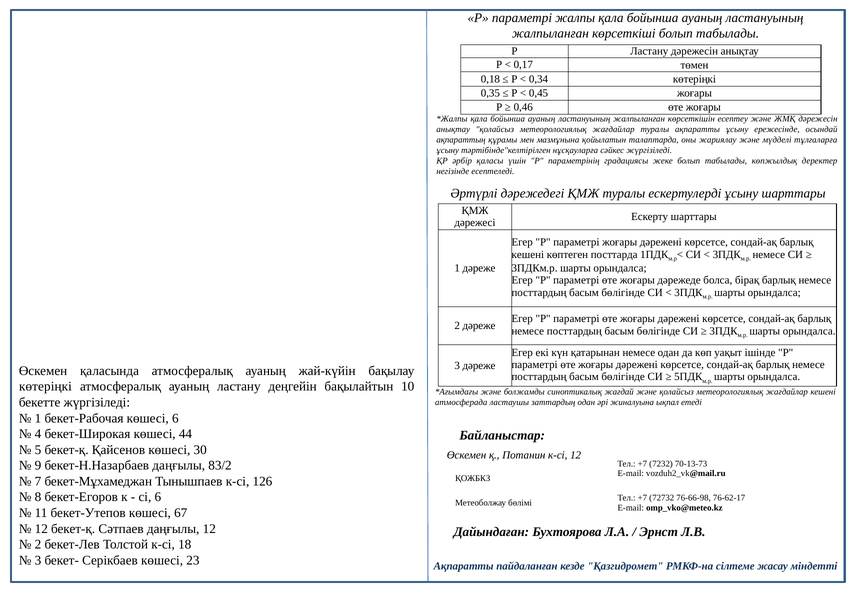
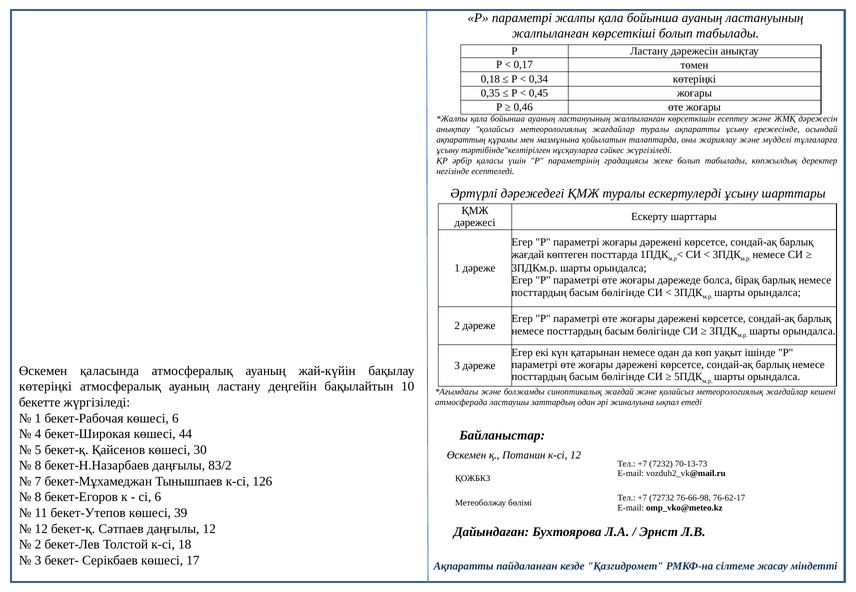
кешені at (528, 255): кешені -> жағдай
9 at (38, 466): 9 -> 8
67: 67 -> 39
23: 23 -> 17
